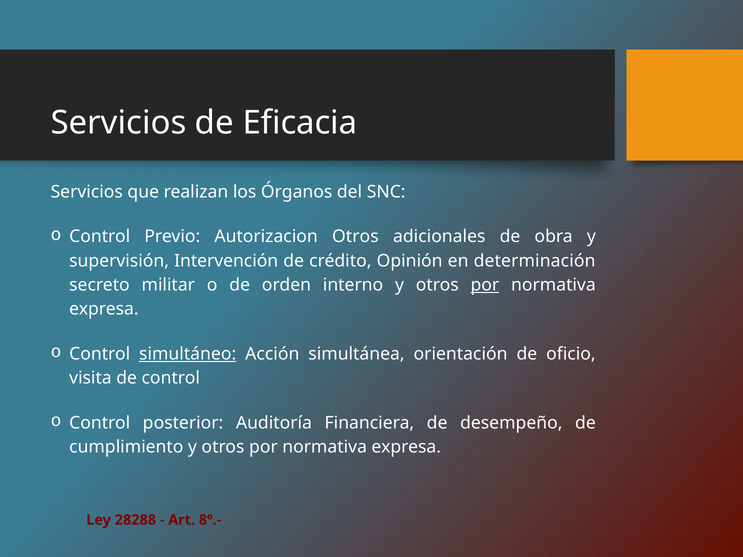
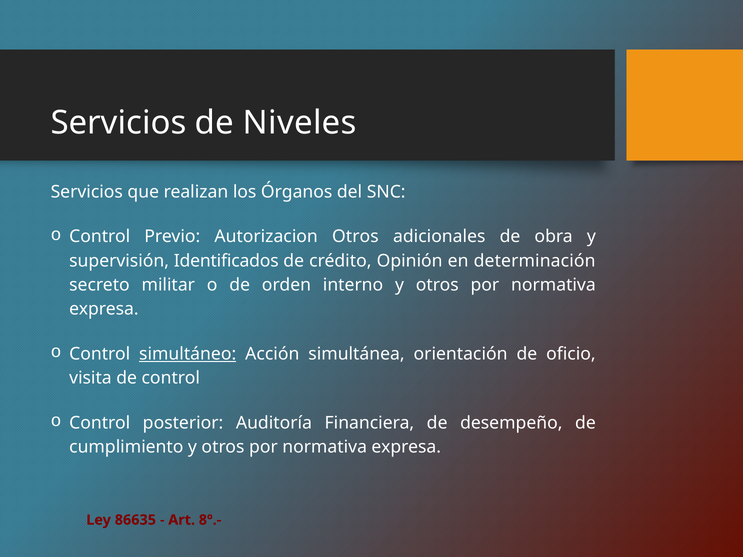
Eficacia: Eficacia -> Niveles
Intervención: Intervención -> Identificados
por at (485, 285) underline: present -> none
28288: 28288 -> 86635
